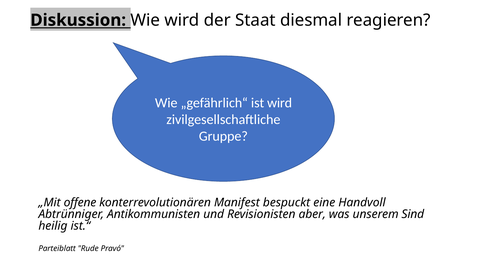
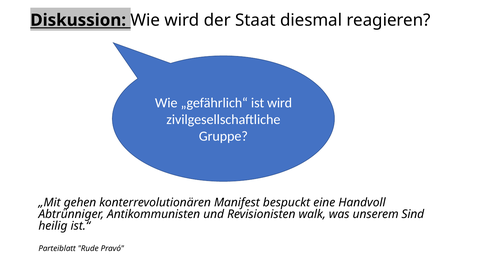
offene: offene -> gehen
aber: aber -> walk
